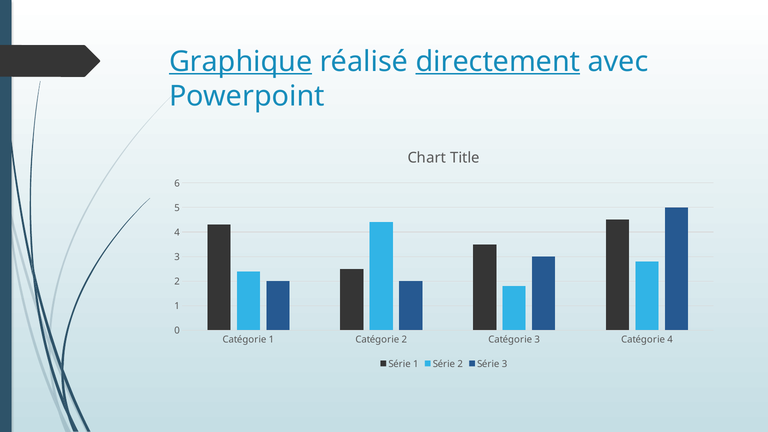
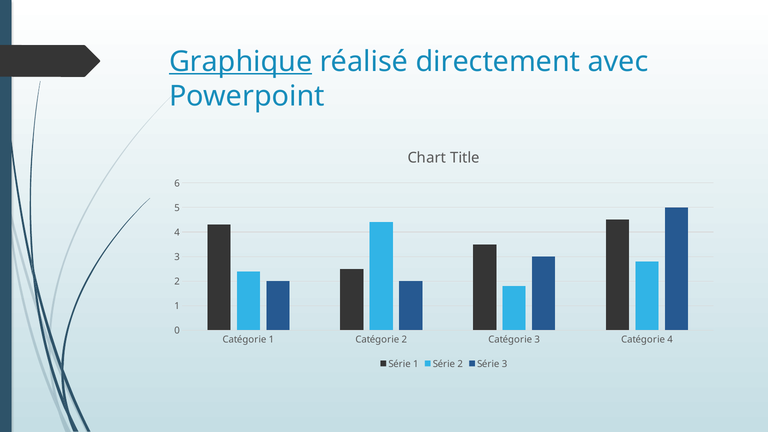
directement underline: present -> none
